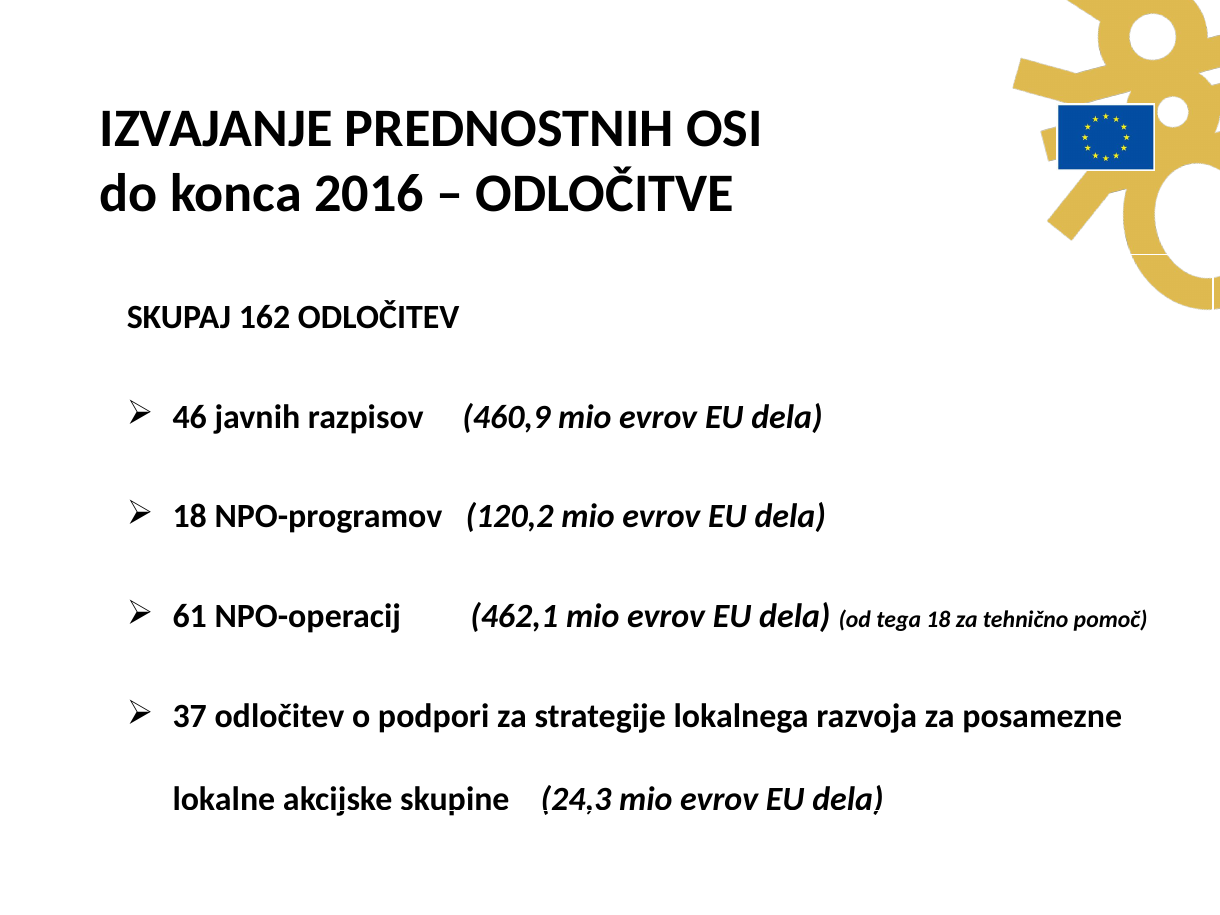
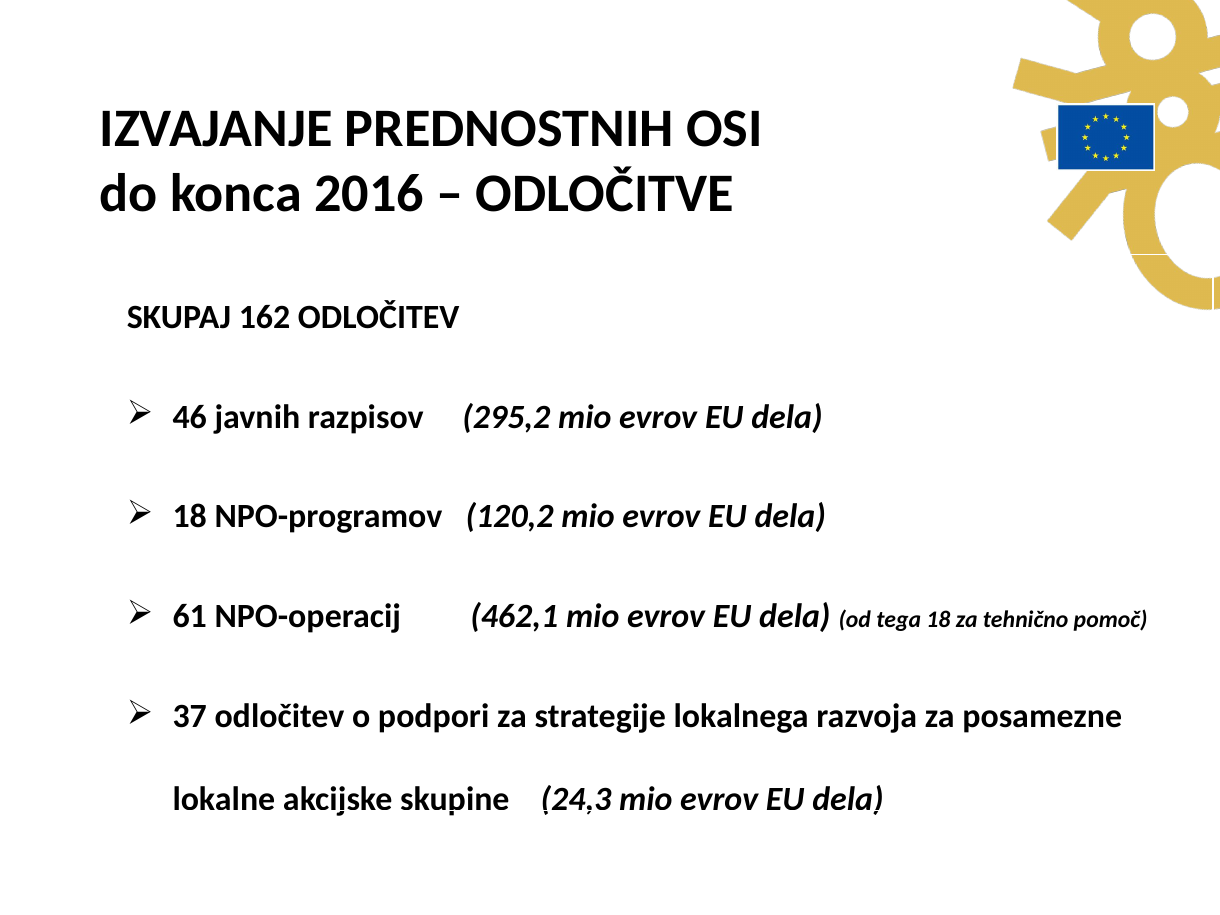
460,9: 460,9 -> 295,2
